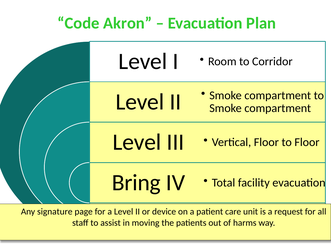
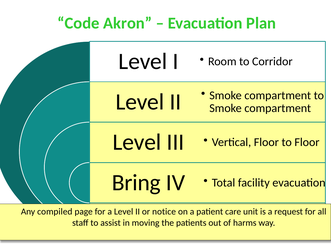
signature: signature -> compiled
device: device -> notice
